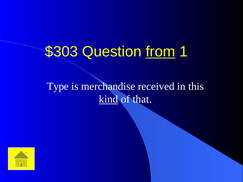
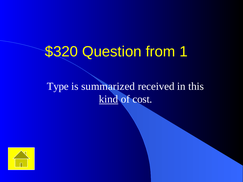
$303: $303 -> $320
from underline: present -> none
merchandise: merchandise -> summarized
that: that -> cost
